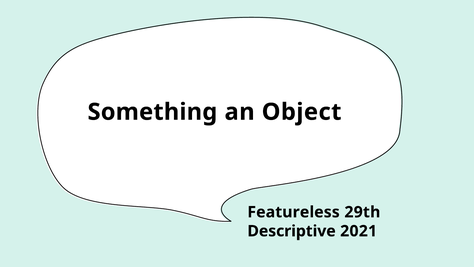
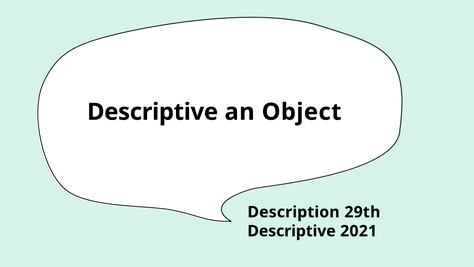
Something at (152, 112): Something -> Descriptive
Featureless: Featureless -> Description
